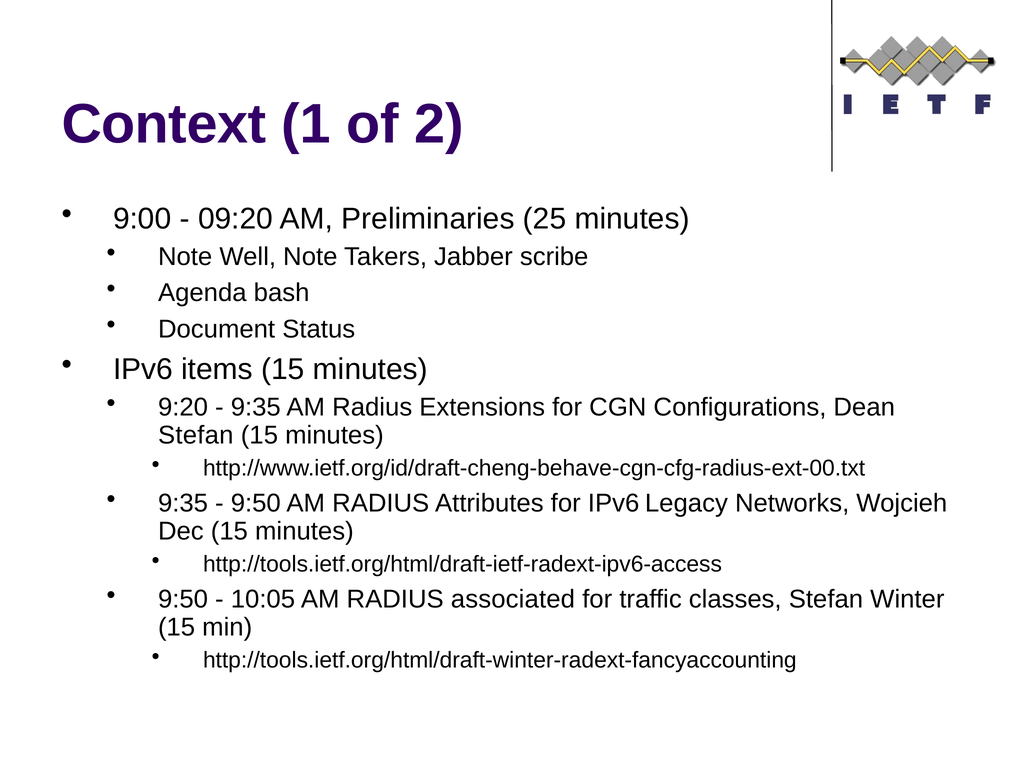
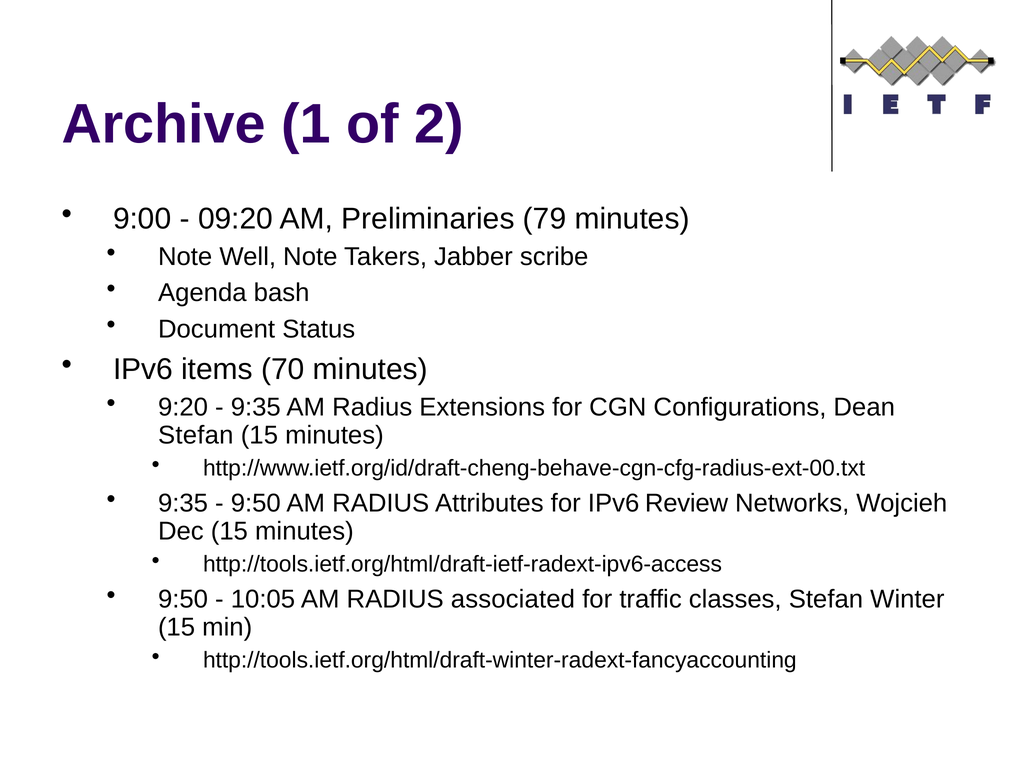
Context: Context -> Archive
25: 25 -> 79
items 15: 15 -> 70
Legacy: Legacy -> Review
